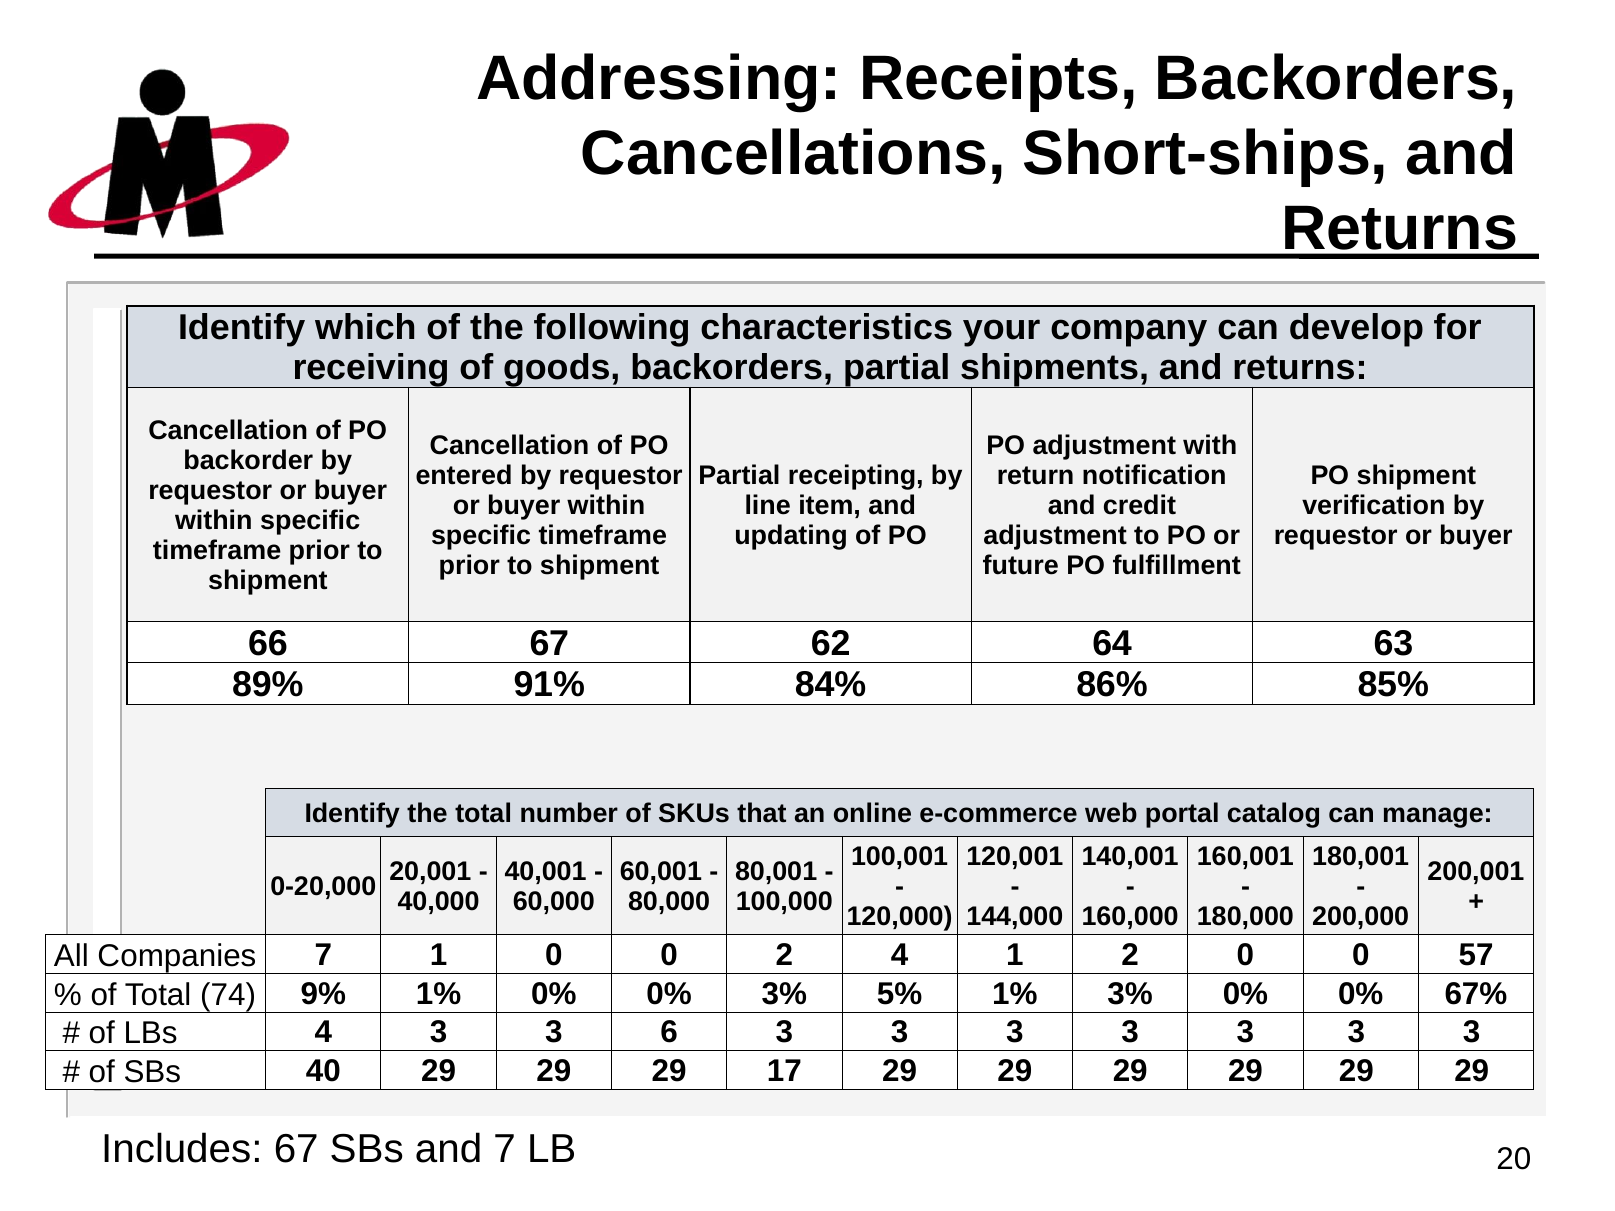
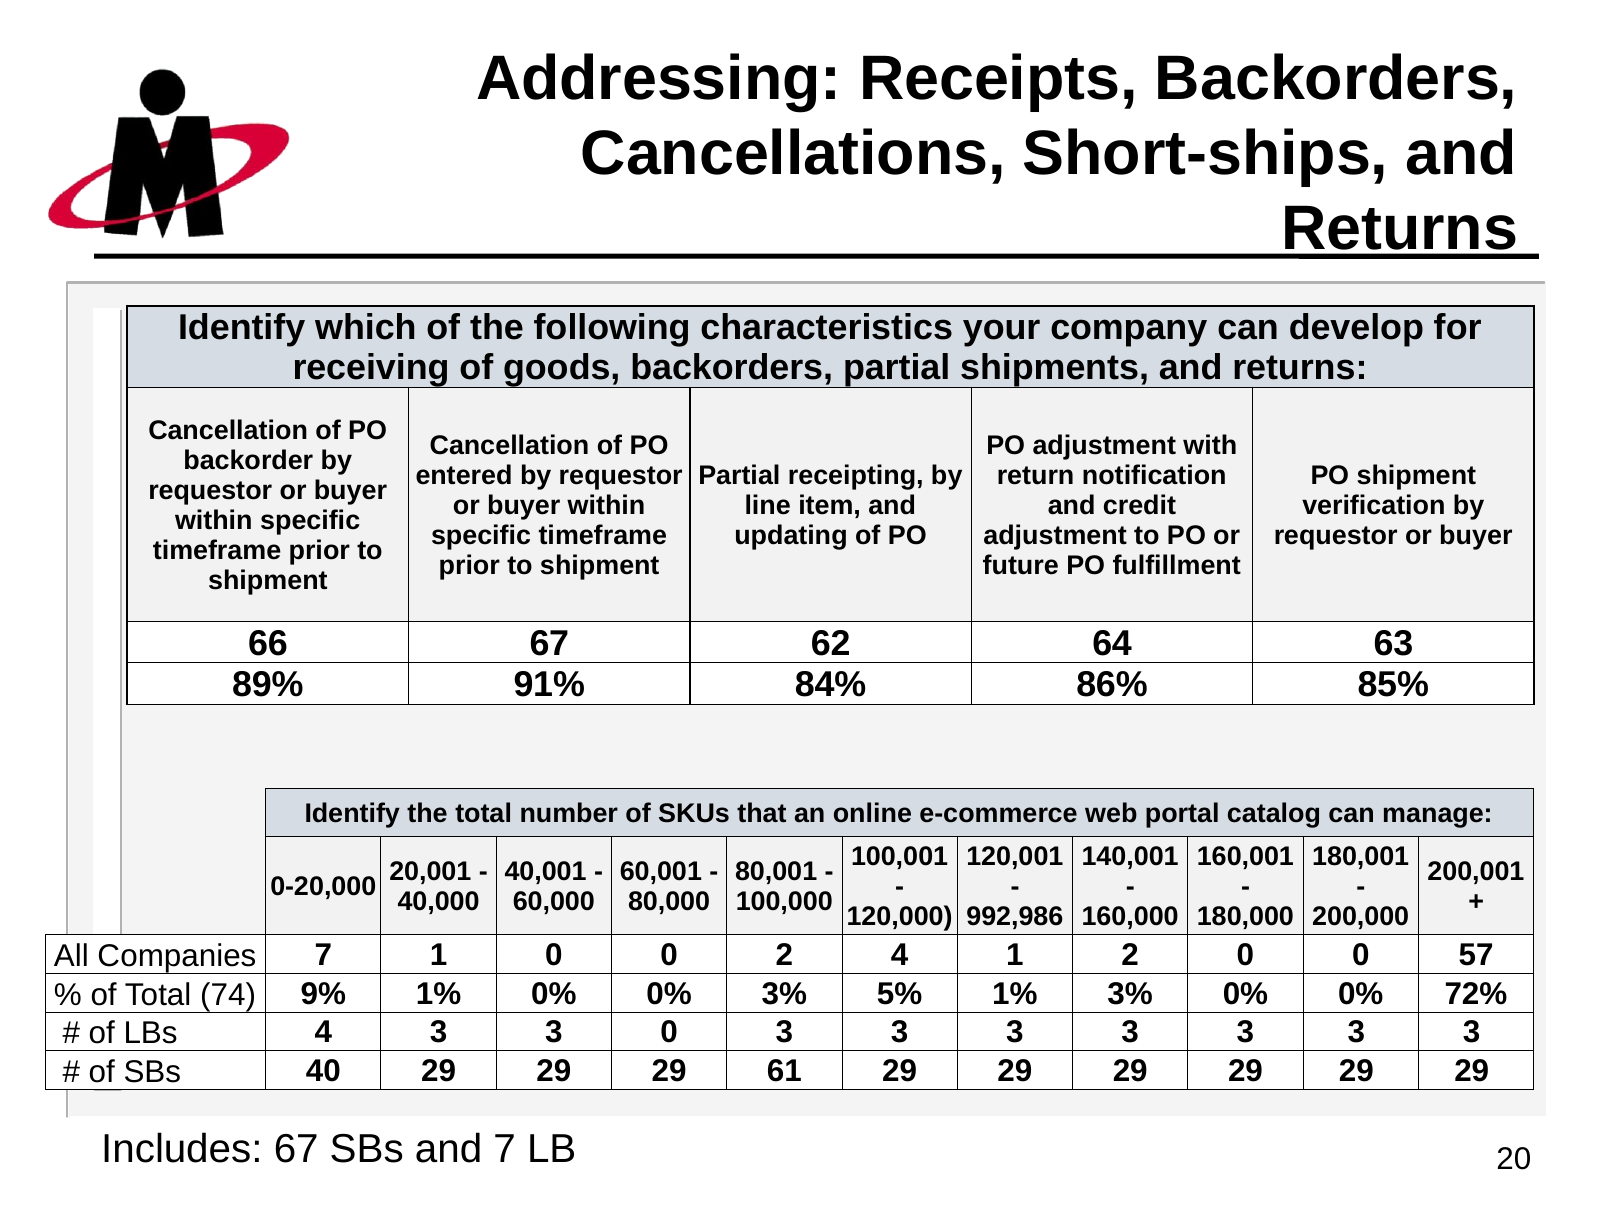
144,000: 144,000 -> 992,986
67%: 67% -> 72%
3 6: 6 -> 0
17: 17 -> 61
